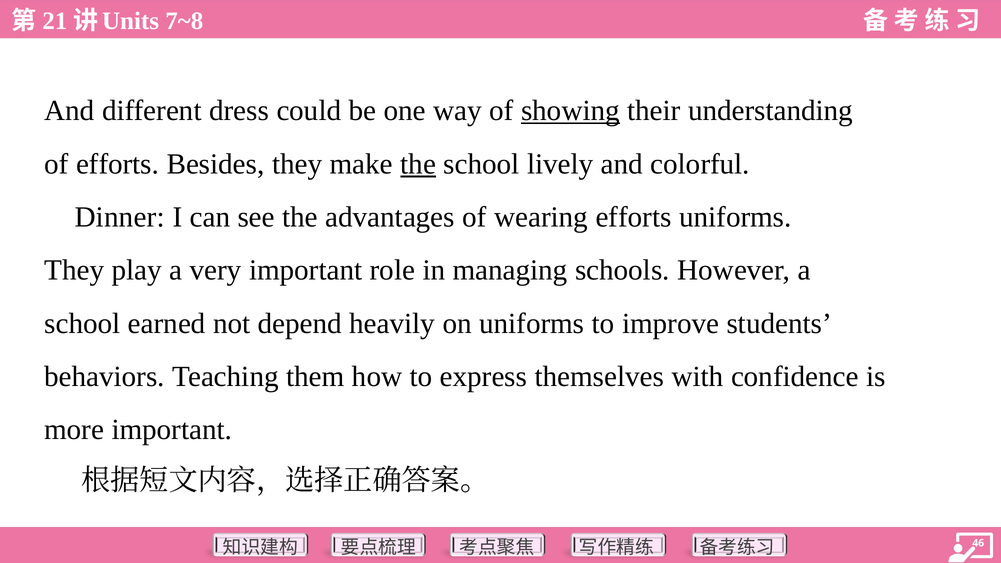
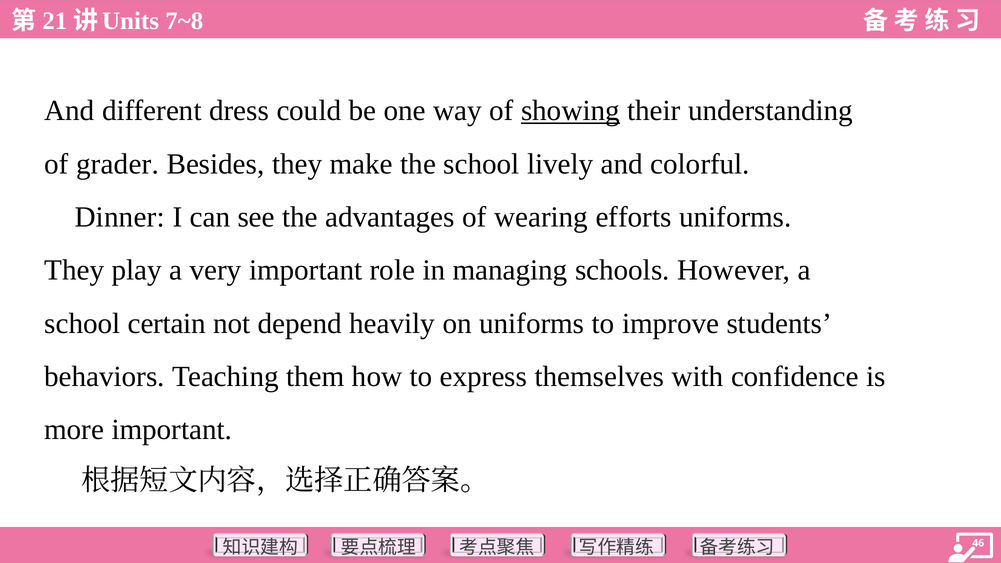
of efforts: efforts -> grader
the at (418, 164) underline: present -> none
earned: earned -> certain
